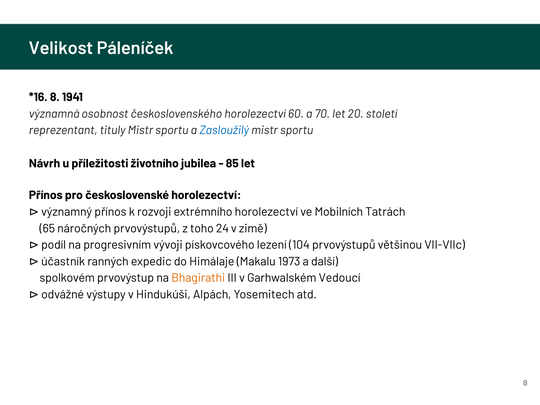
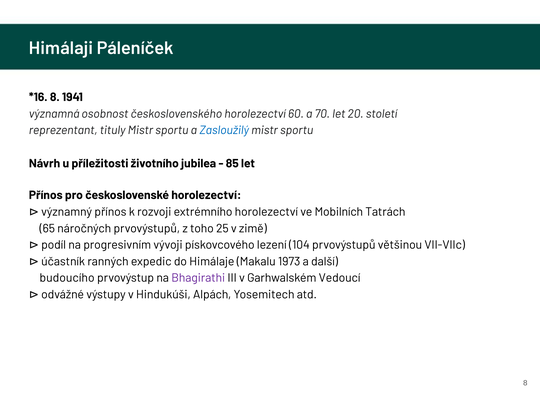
Velikost: Velikost -> Himálaji
24: 24 -> 25
spolkovém: spolkovém -> budoucího
Bhagirathi colour: orange -> purple
